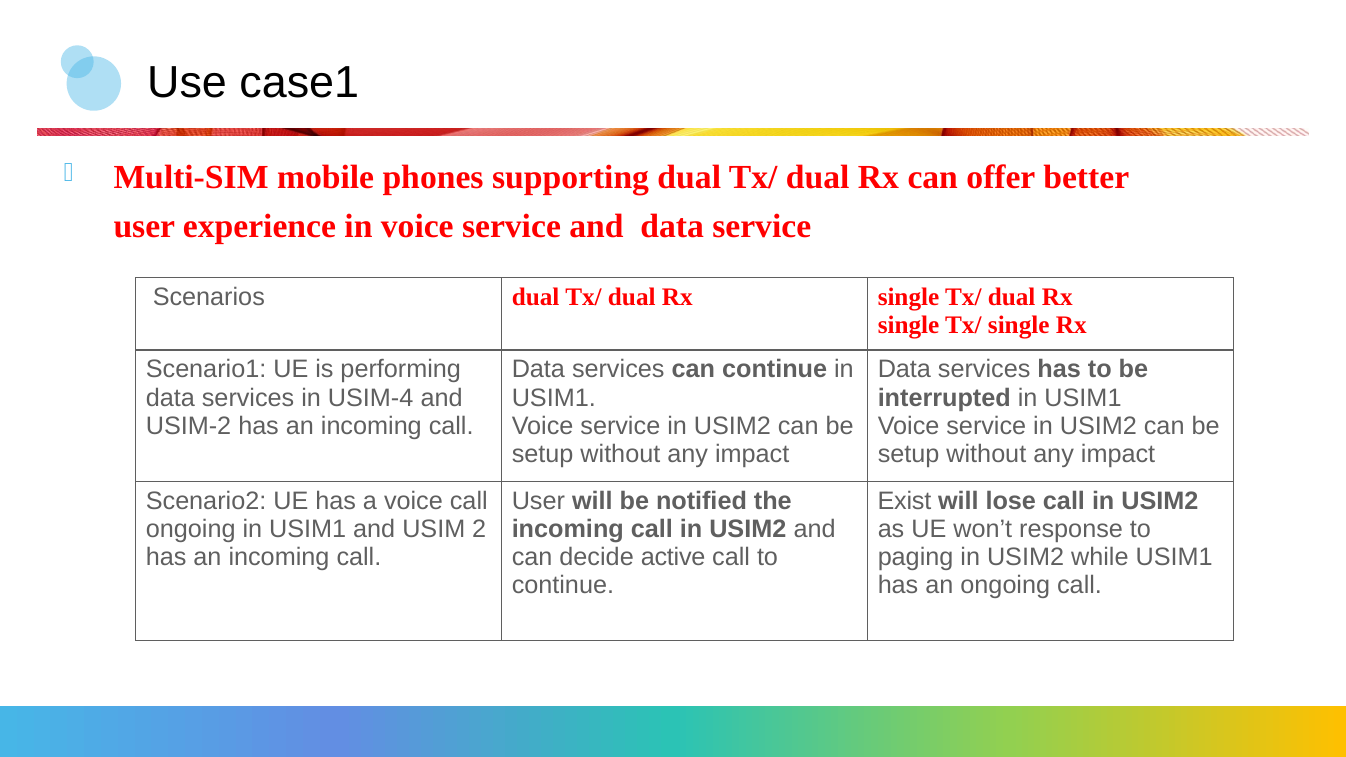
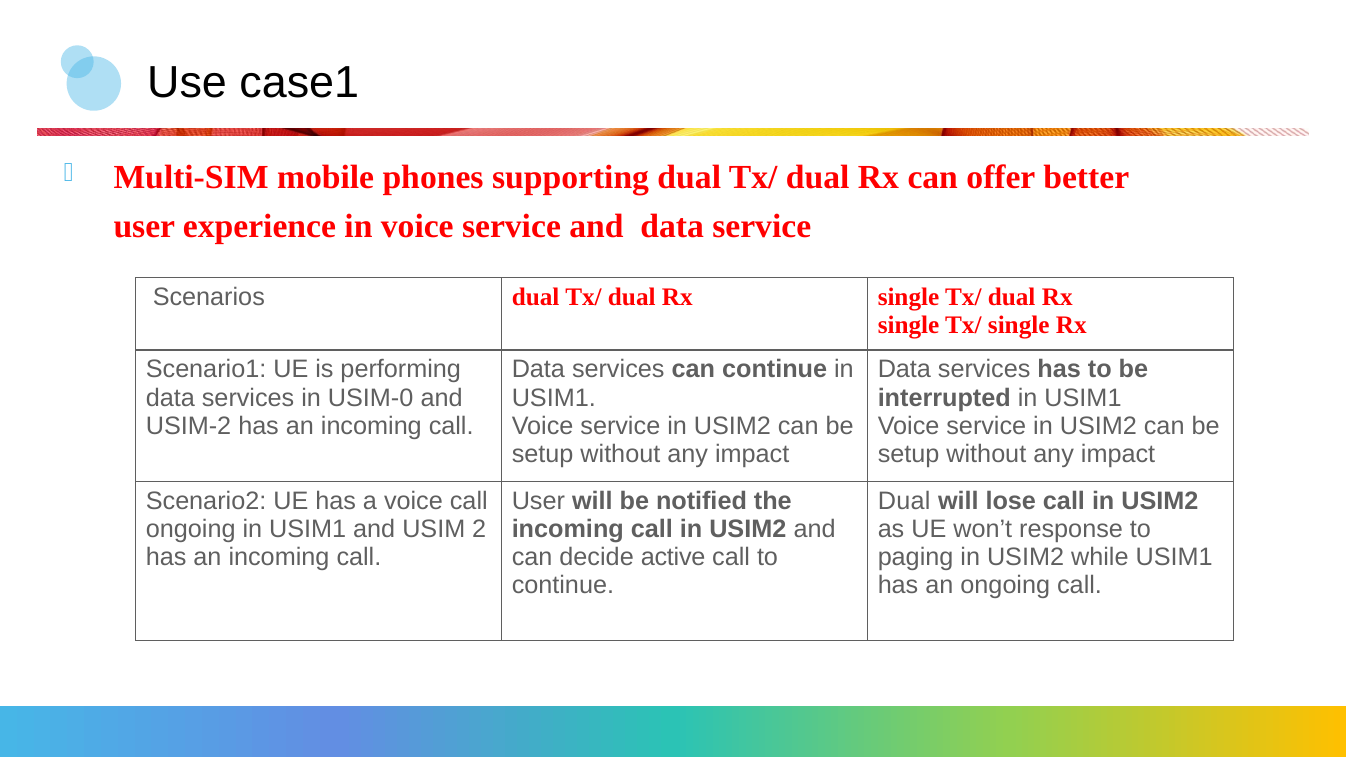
USIM-4: USIM-4 -> USIM-0
Exist at (904, 501): Exist -> Dual
